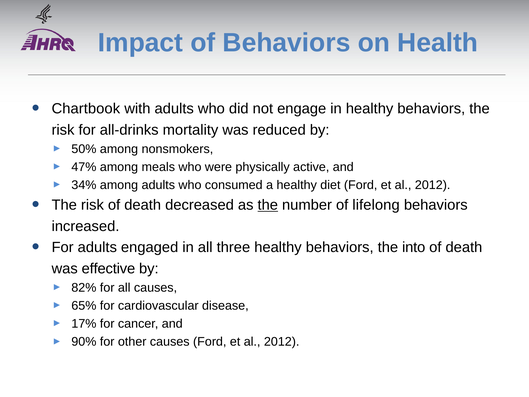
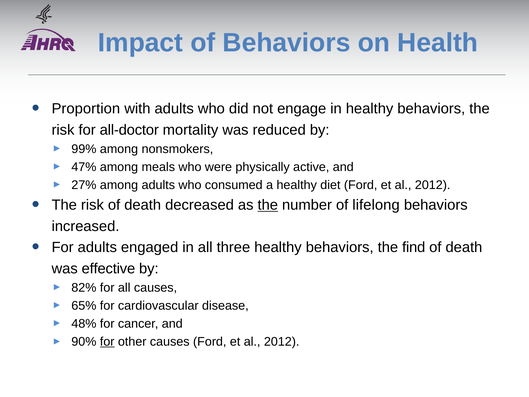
Chartbook: Chartbook -> Proportion
all-drinks: all-drinks -> all-doctor
50%: 50% -> 99%
34%: 34% -> 27%
into: into -> find
17%: 17% -> 48%
for at (107, 342) underline: none -> present
